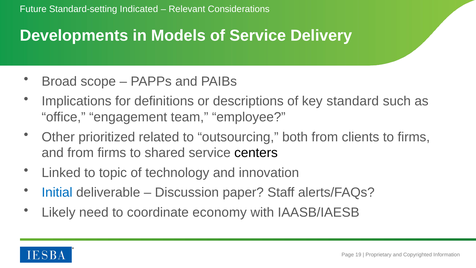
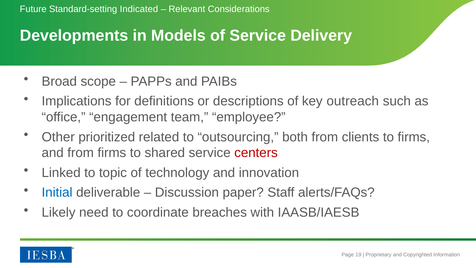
standard: standard -> outreach
centers colour: black -> red
economy: economy -> breaches
